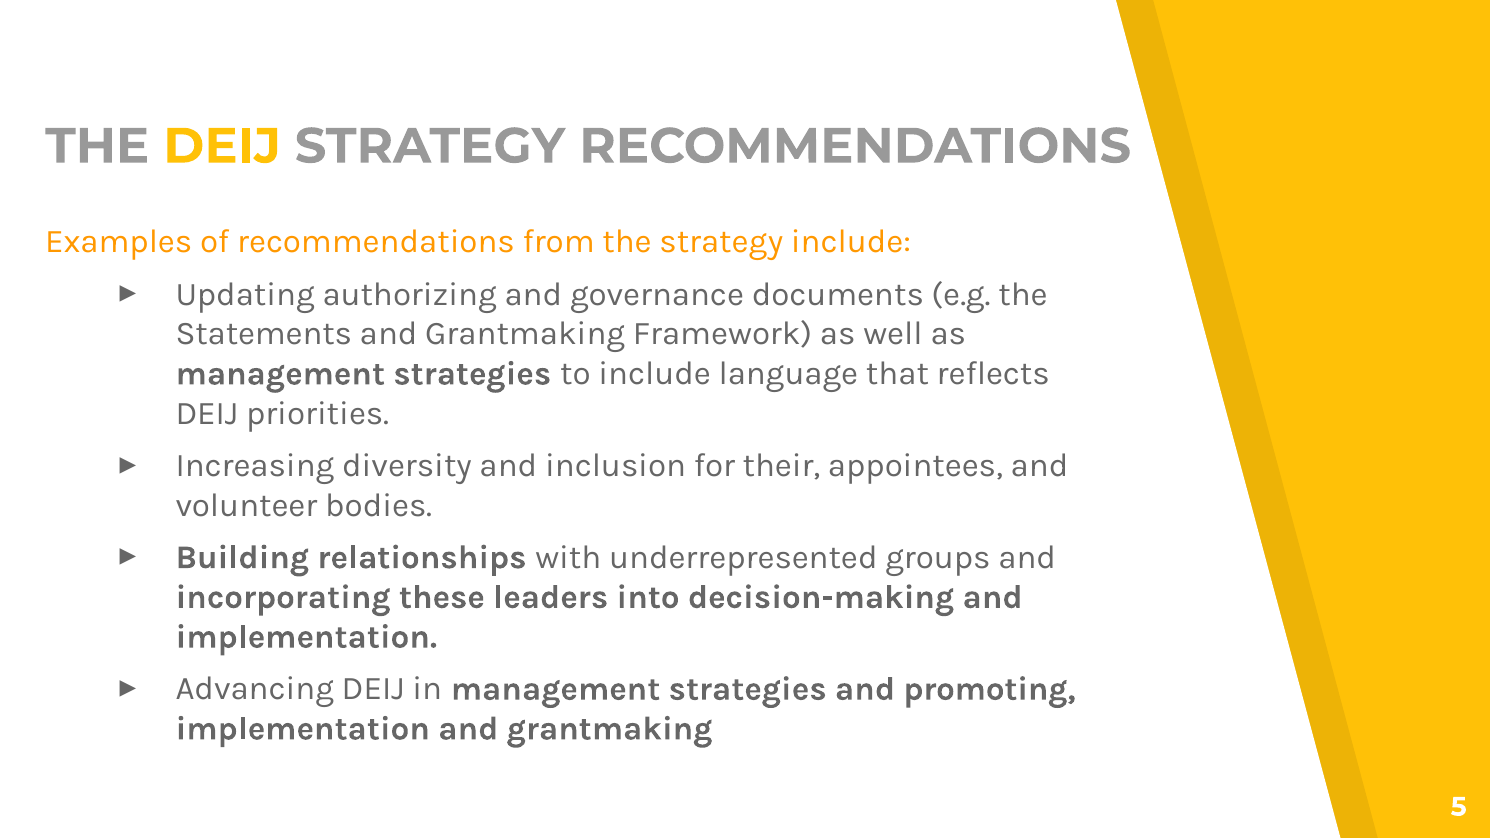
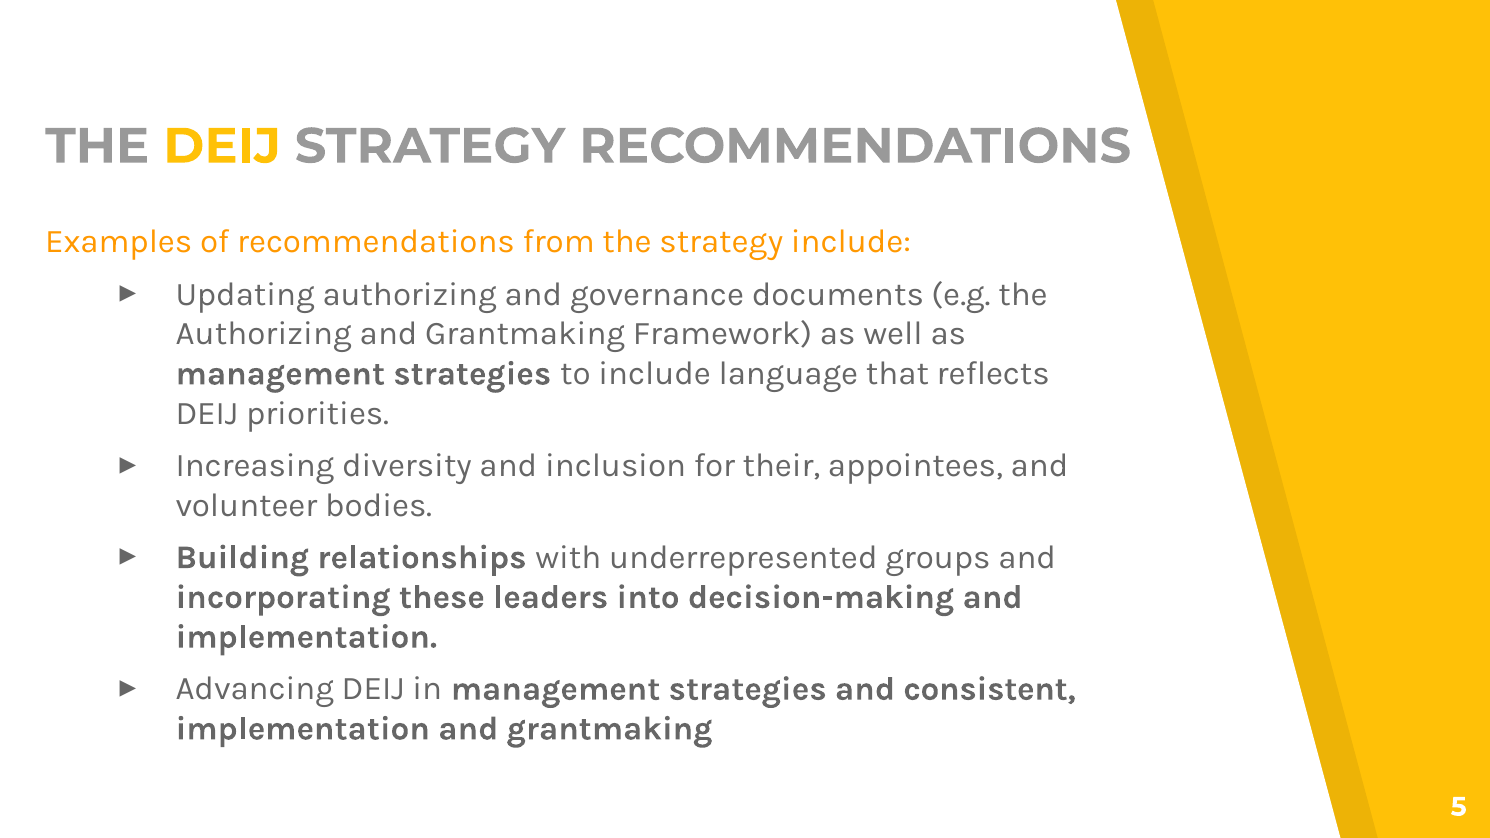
Statements at (264, 334): Statements -> Authorizing
promoting: promoting -> consistent
